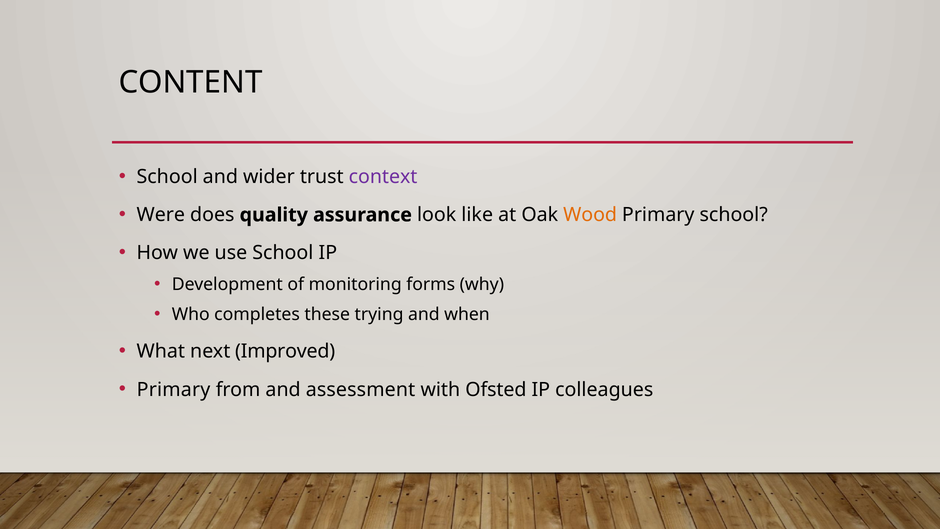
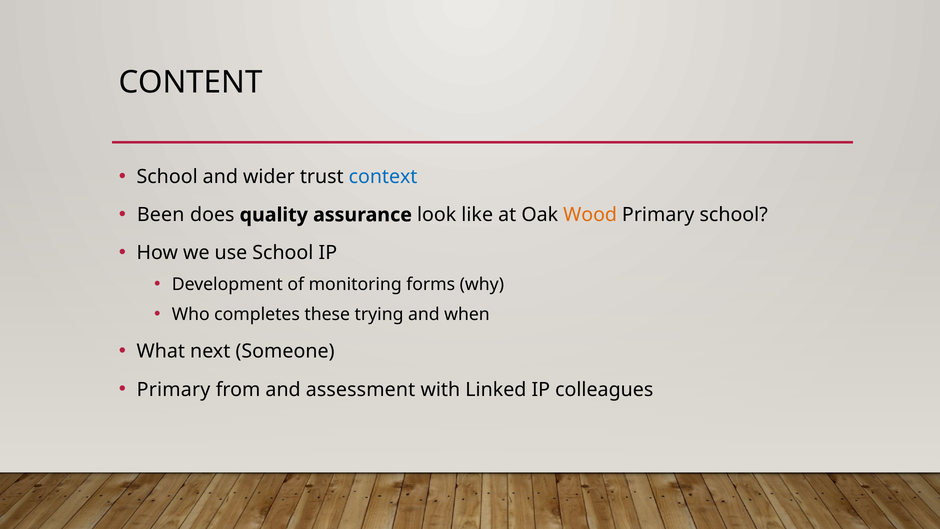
context colour: purple -> blue
Were: Were -> Been
Improved: Improved -> Someone
Ofsted: Ofsted -> Linked
